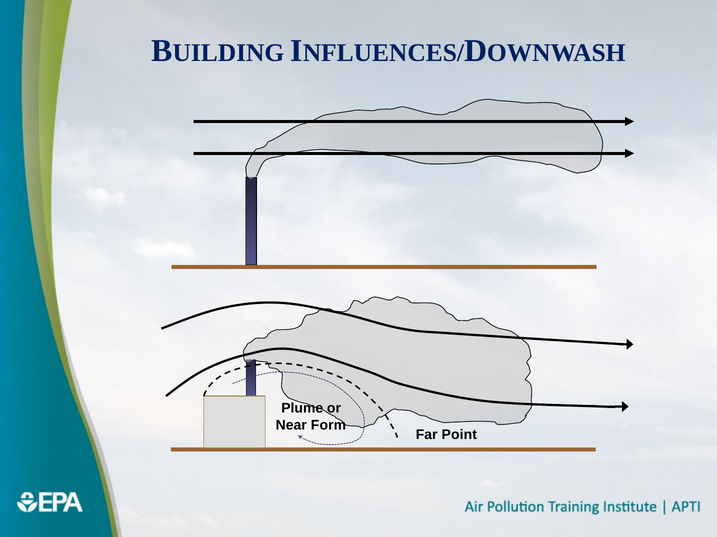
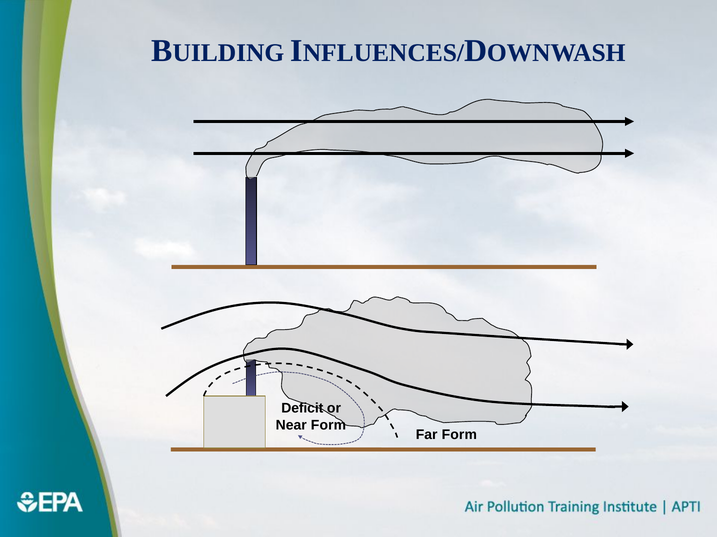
Plume: Plume -> Deficit
Far Point: Point -> Form
